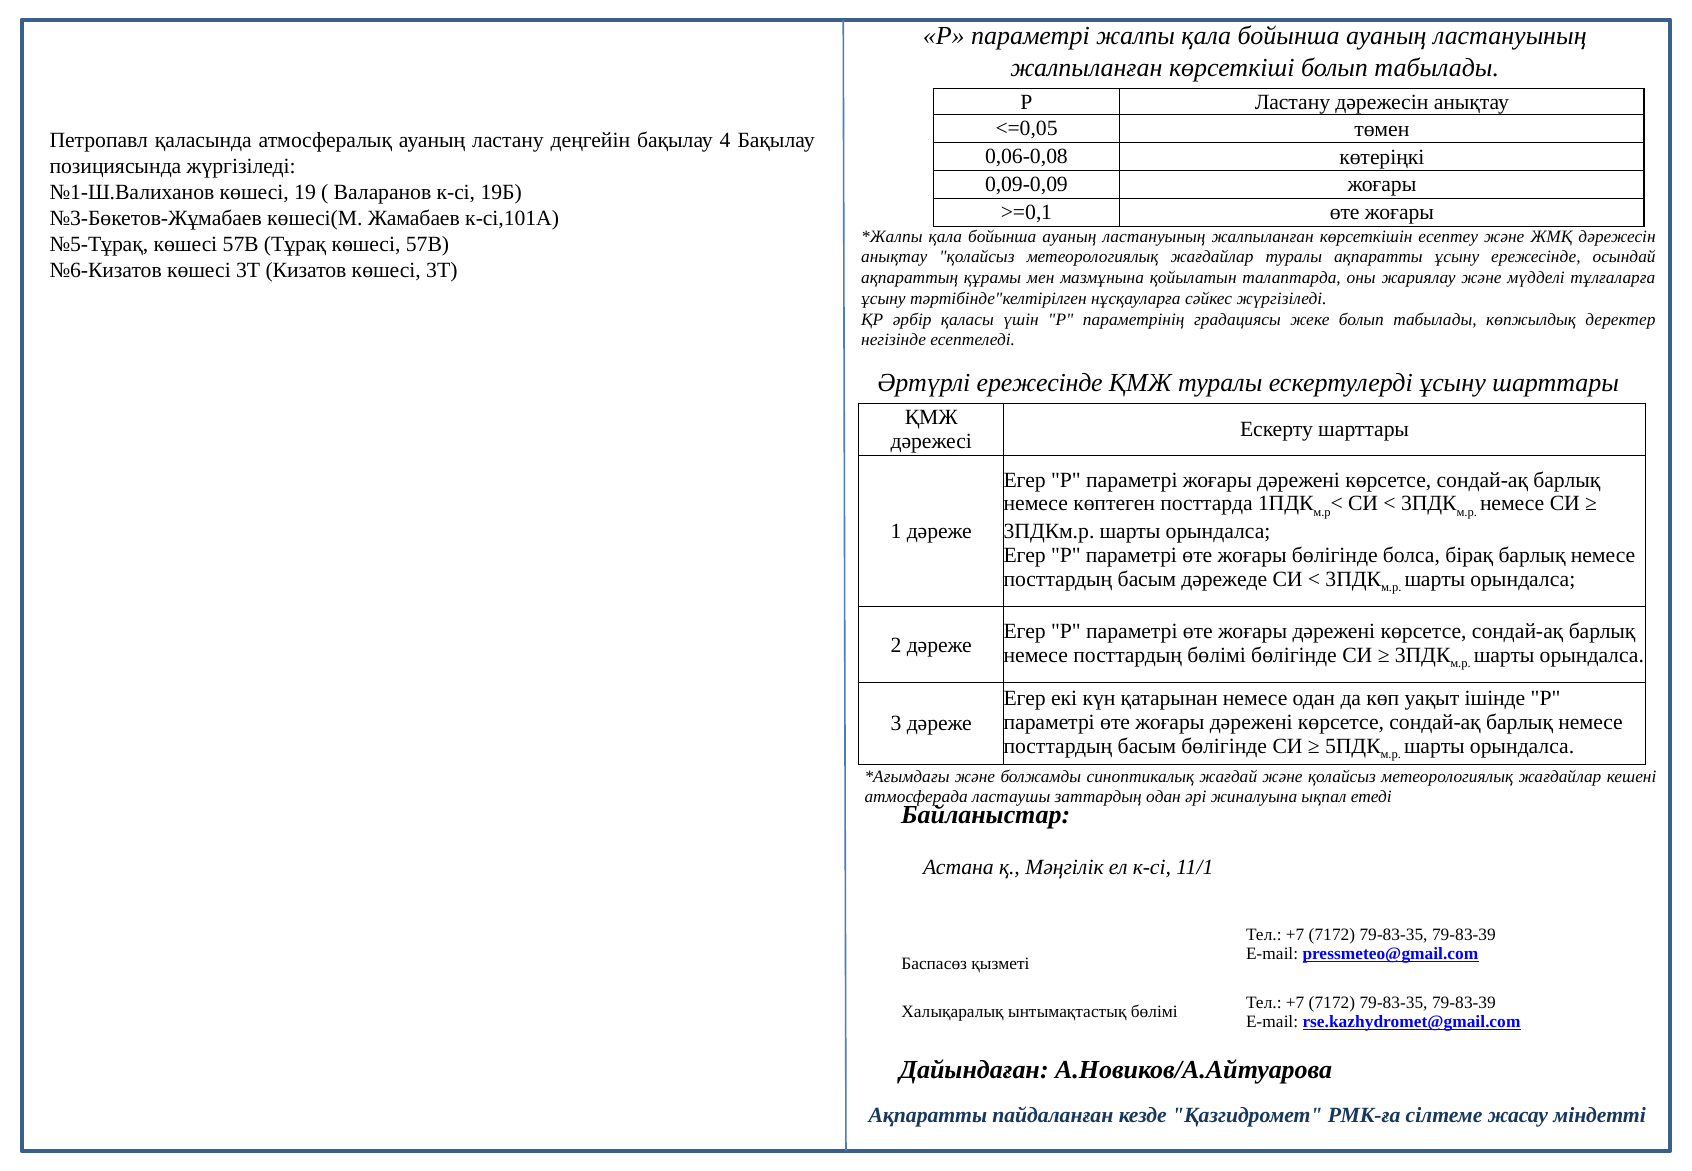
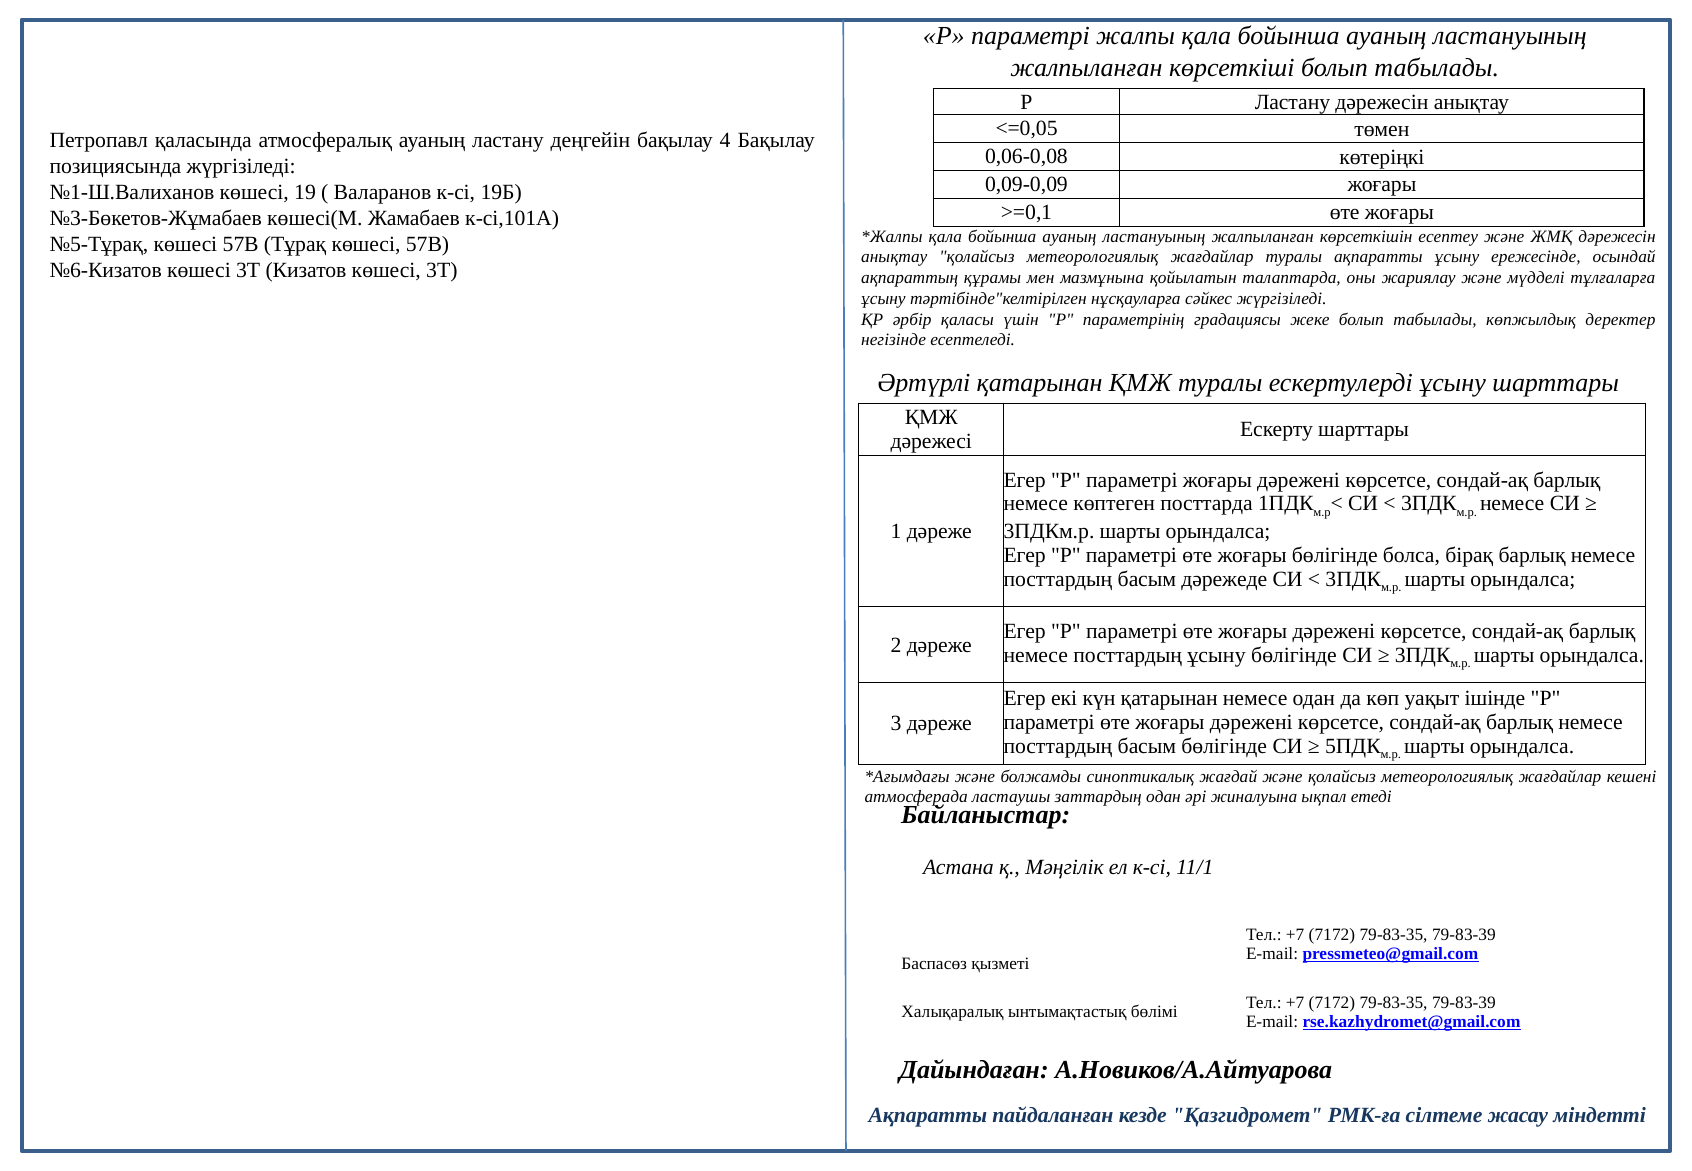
Әртүрлі ережесінде: ережесінде -> қатарынан
посттардың бөлімі: бөлімі -> ұсыну
